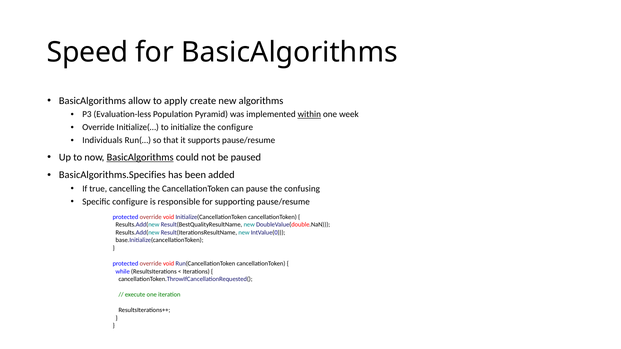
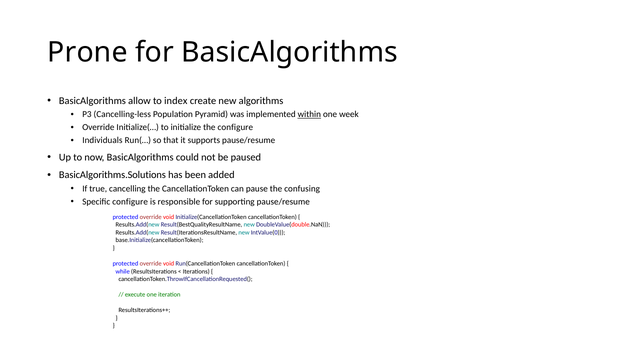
Speed: Speed -> Prone
apply: apply -> index
Evaluation-less: Evaluation-less -> Cancelling-less
BasicAlgorithms at (140, 158) underline: present -> none
BasicAlgorithms.Specifies: BasicAlgorithms.Specifies -> BasicAlgorithms.Solutions
